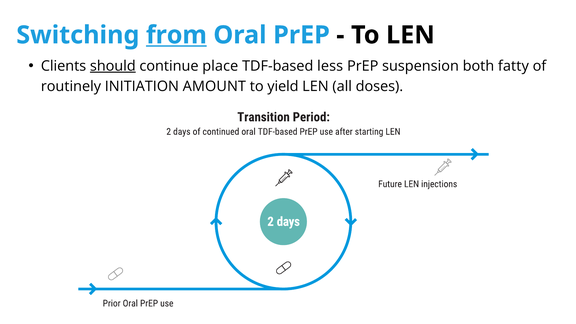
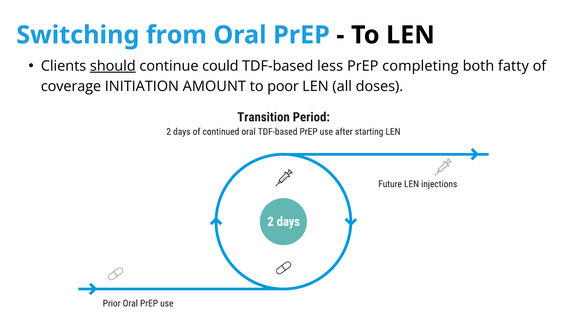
from underline: present -> none
place: place -> could
suspension: suspension -> completing
routinely: routinely -> coverage
yield: yield -> poor
